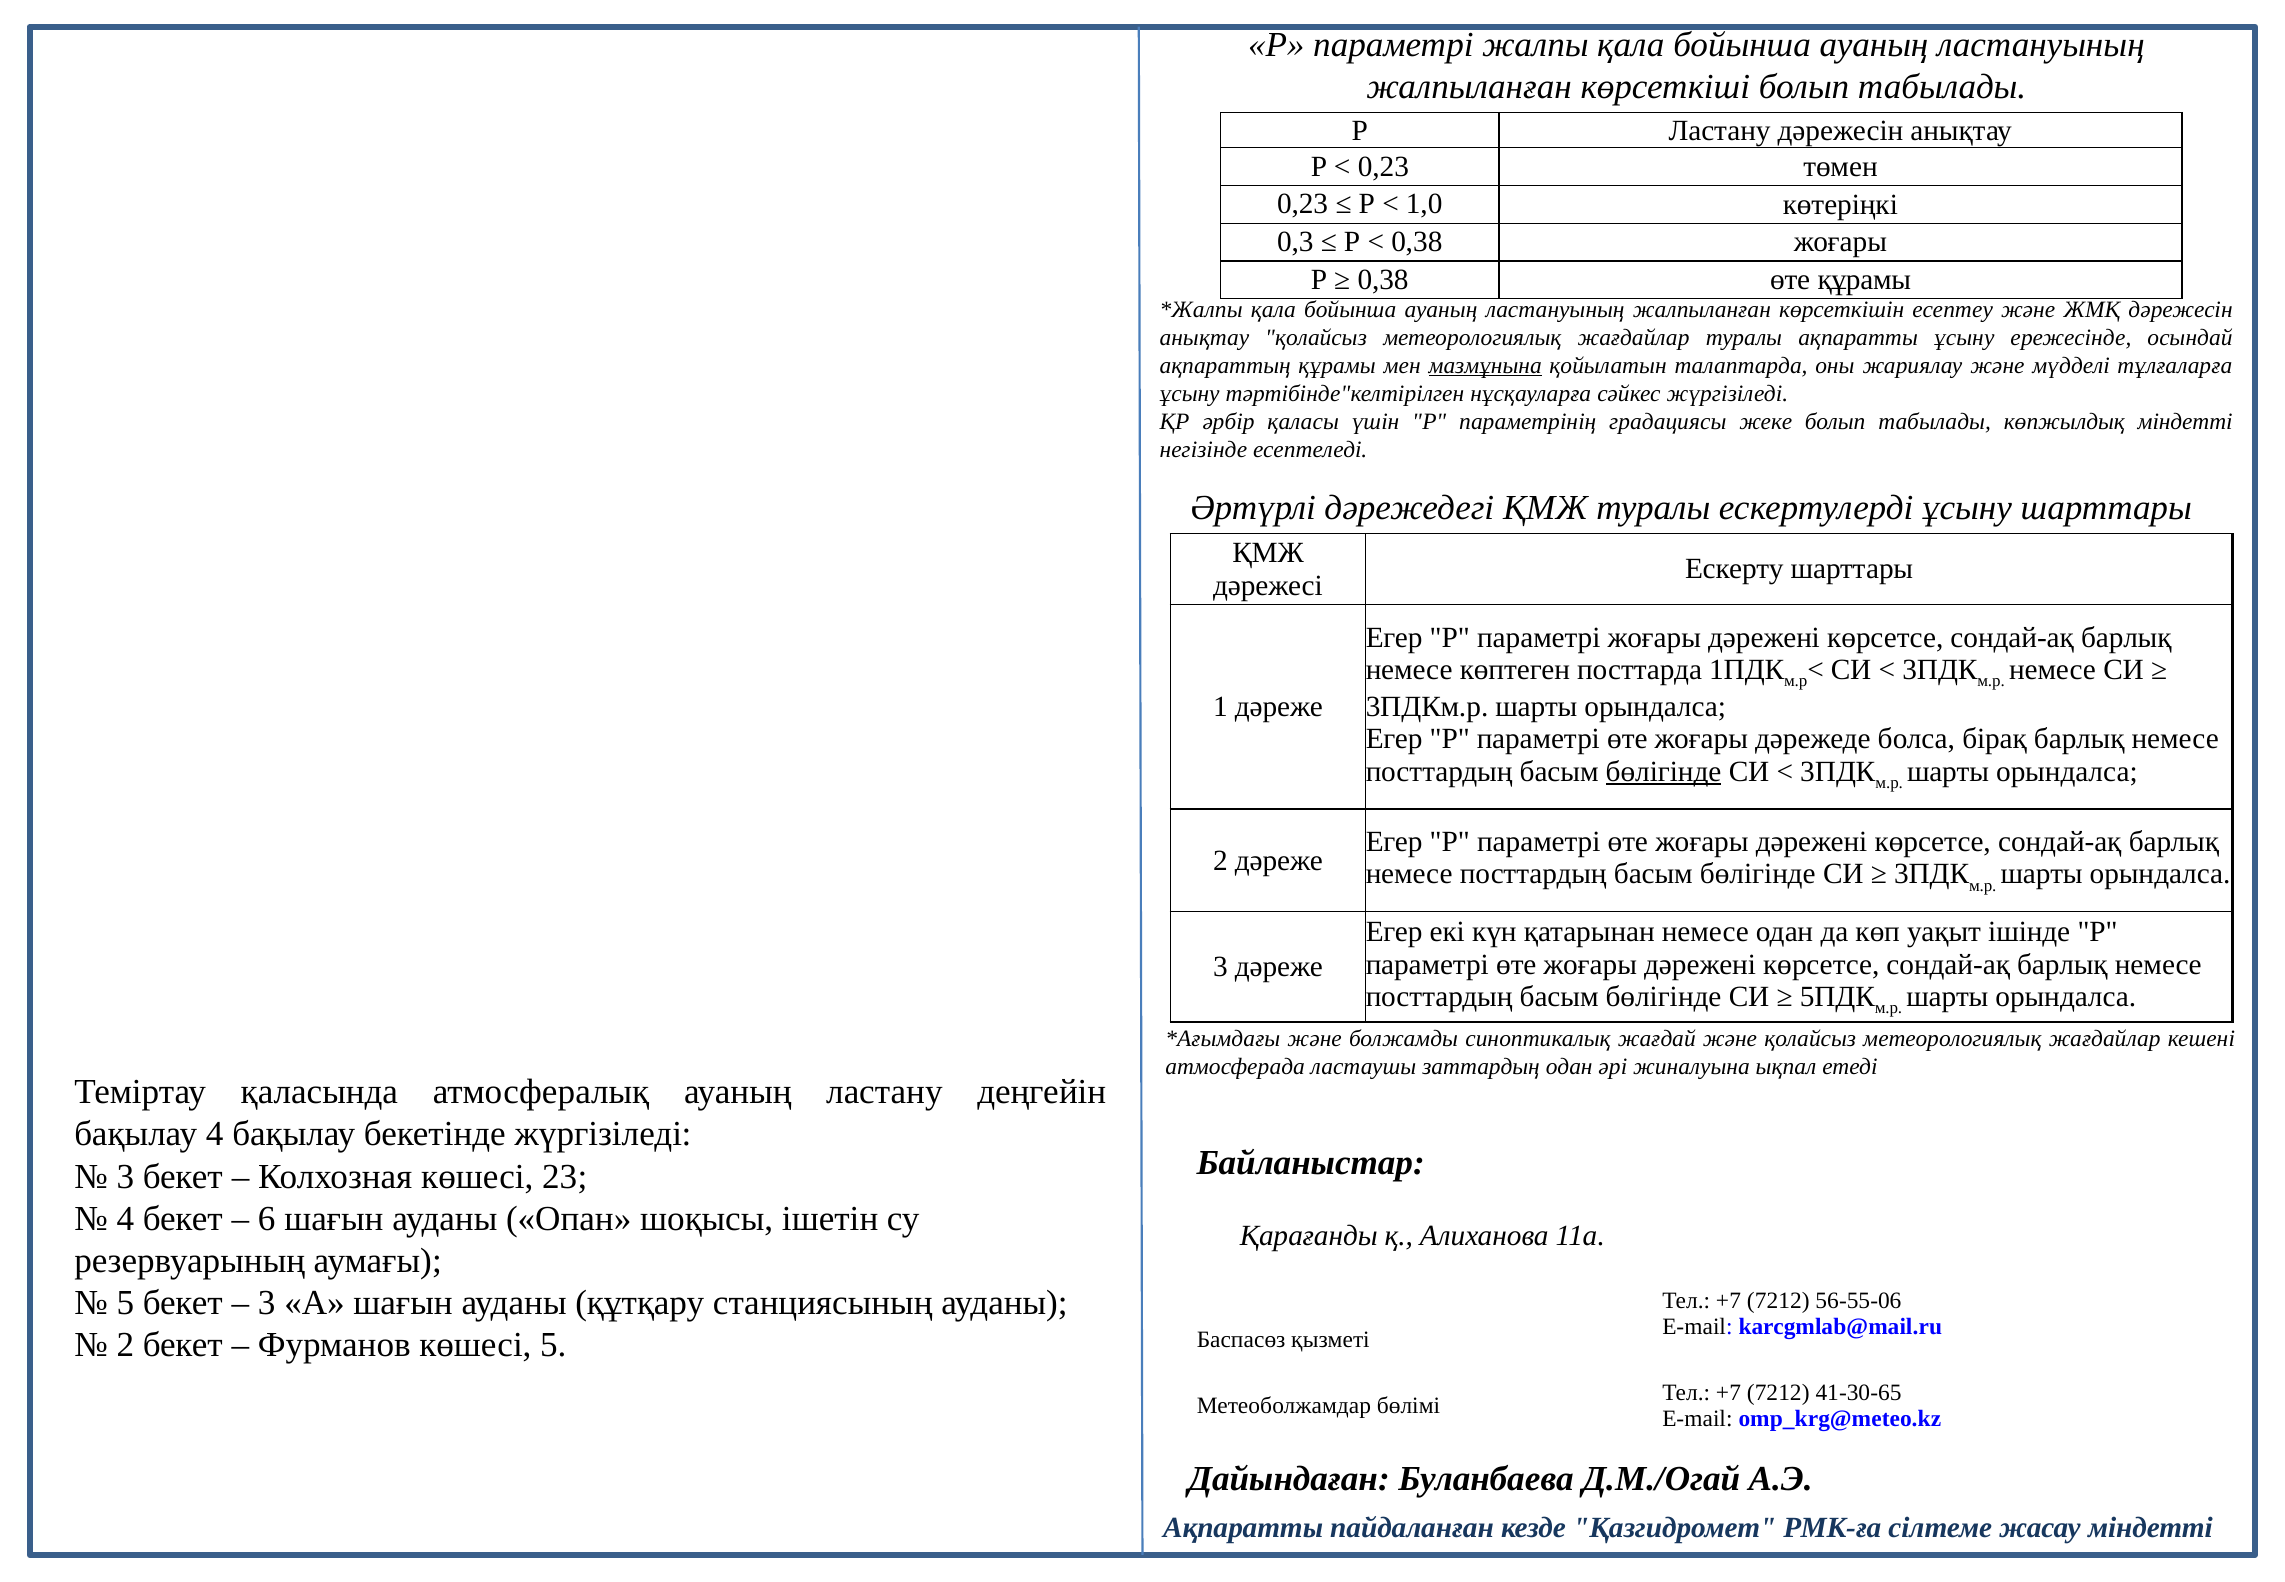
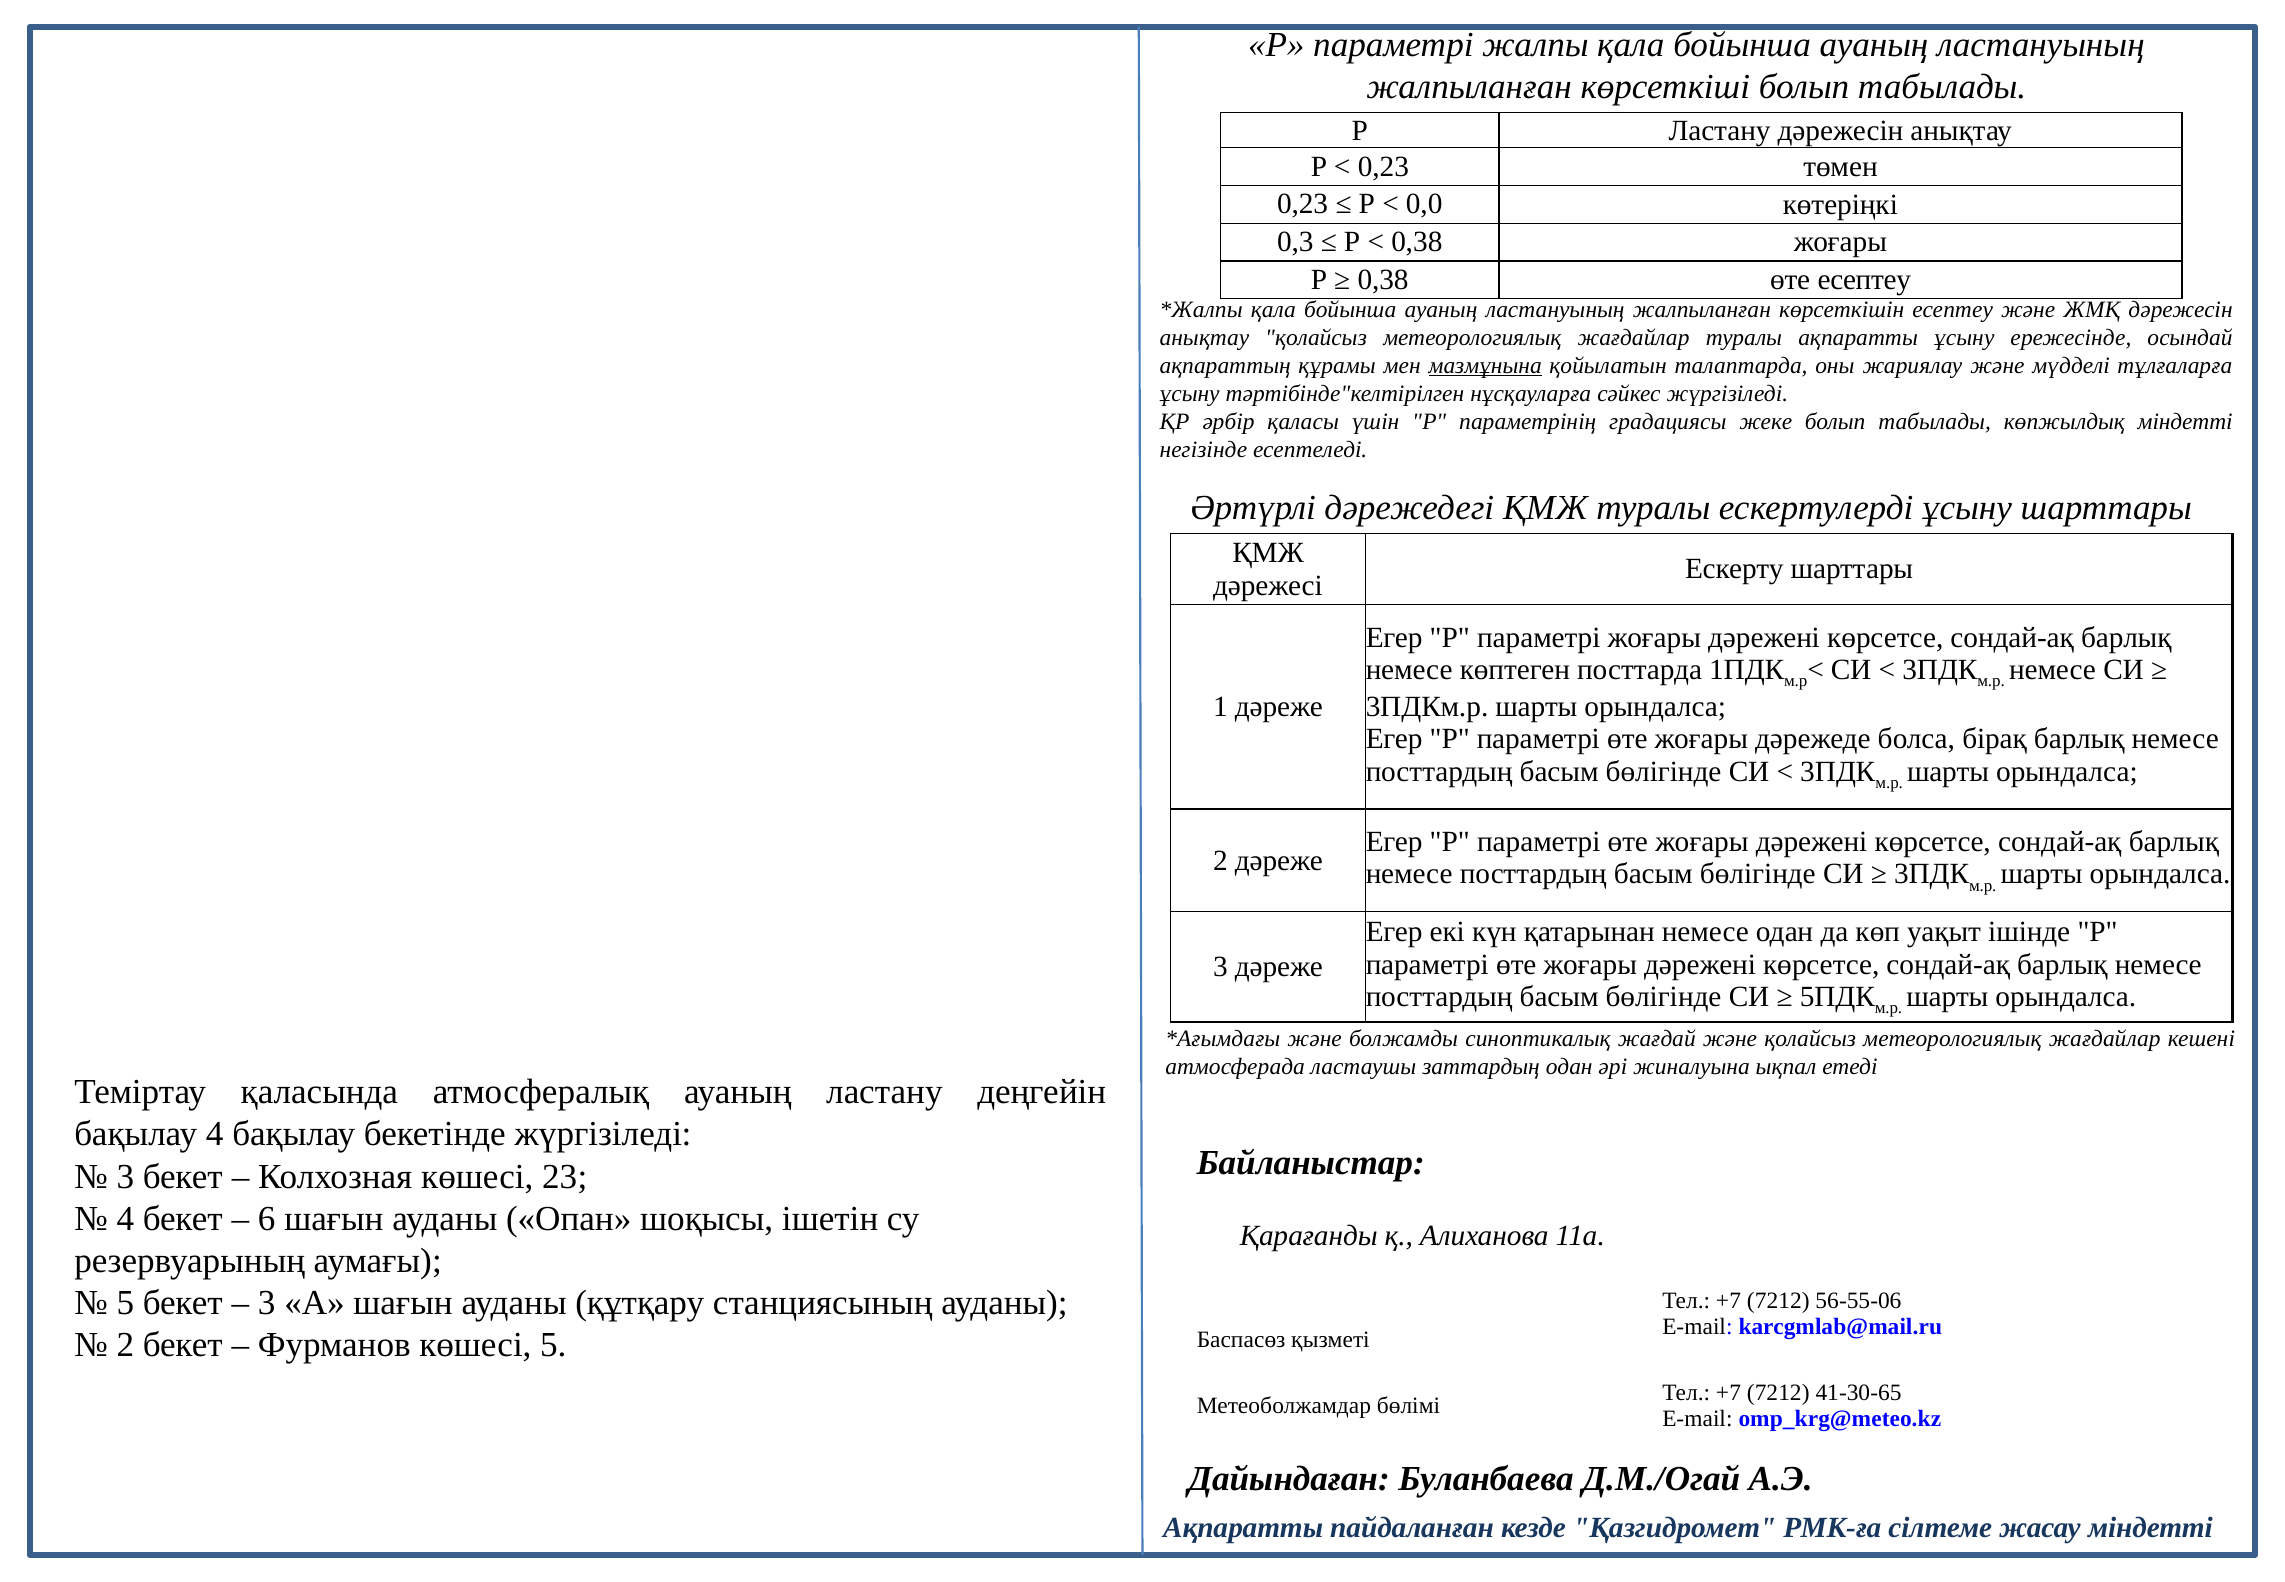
1,0: 1,0 -> 0,0
өте құрамы: құрамы -> есептеу
бөлігінде at (1664, 771) underline: present -> none
